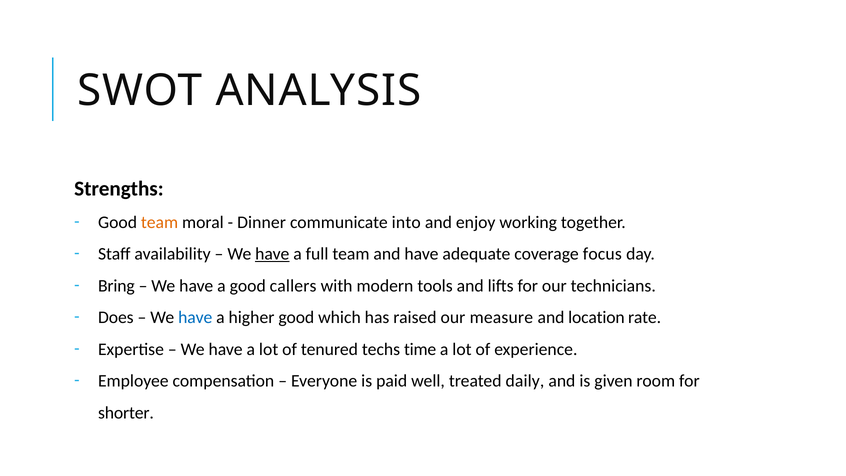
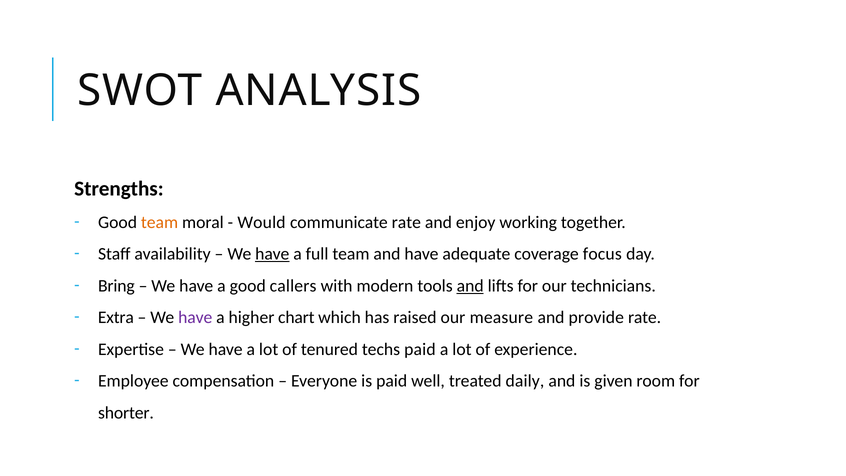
Dinner: Dinner -> Would
communicate into: into -> rate
and at (470, 286) underline: none -> present
Does: Does -> Extra
have at (195, 317) colour: blue -> purple
higher good: good -> chart
location: location -> provide
techs time: time -> paid
